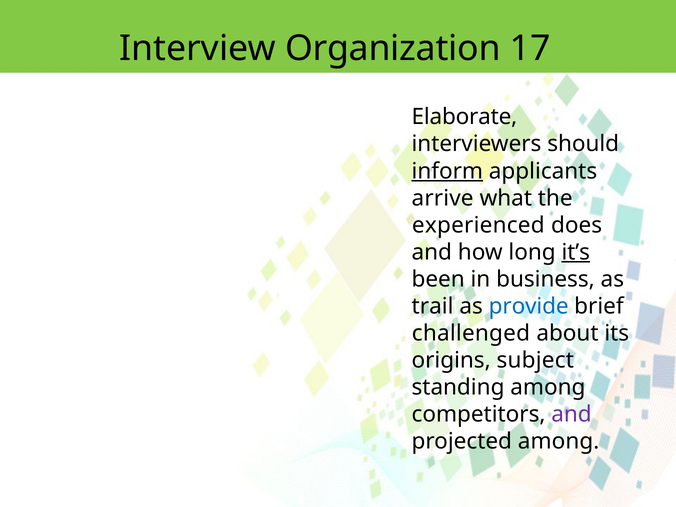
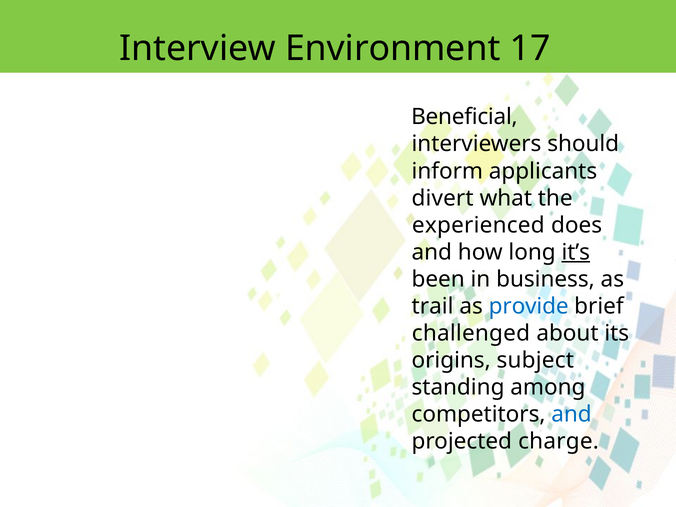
Organization: Organization -> Environment
Elaborate: Elaborate -> Beneficial
inform underline: present -> none
arrive: arrive -> divert
and at (571, 414) colour: purple -> blue
projected among: among -> charge
